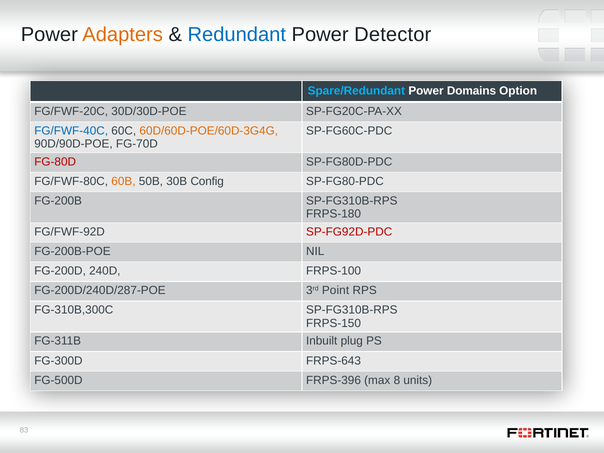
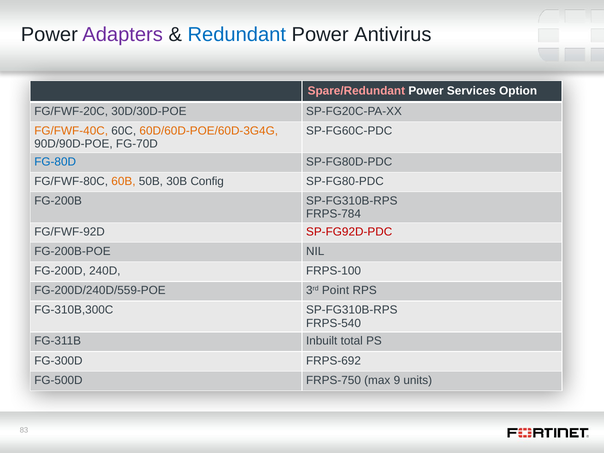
Adapters colour: orange -> purple
Detector: Detector -> Antivirus
Spare/Redundant colour: light blue -> pink
Domains: Domains -> Services
FG/FWF-40C colour: blue -> orange
FG-80D colour: red -> blue
FRPS-180: FRPS-180 -> FRPS-784
FG-200D/240D/287-POE: FG-200D/240D/287-POE -> FG-200D/240D/559-POE
FRPS-150: FRPS-150 -> FRPS-540
plug: plug -> total
FRPS-643: FRPS-643 -> FRPS-692
FRPS-396: FRPS-396 -> FRPS-750
8: 8 -> 9
